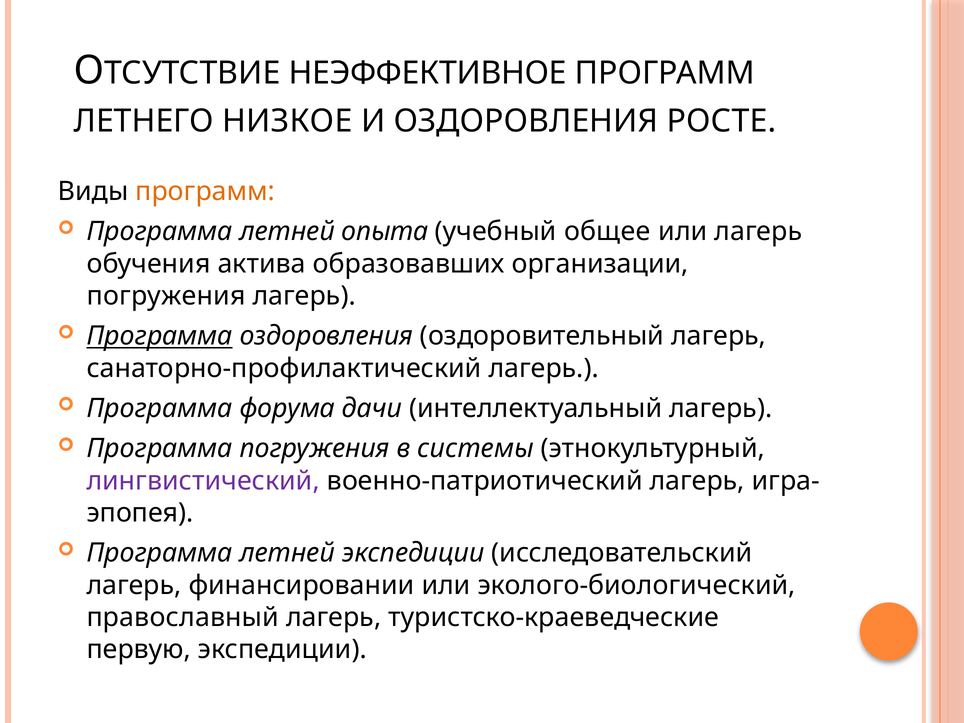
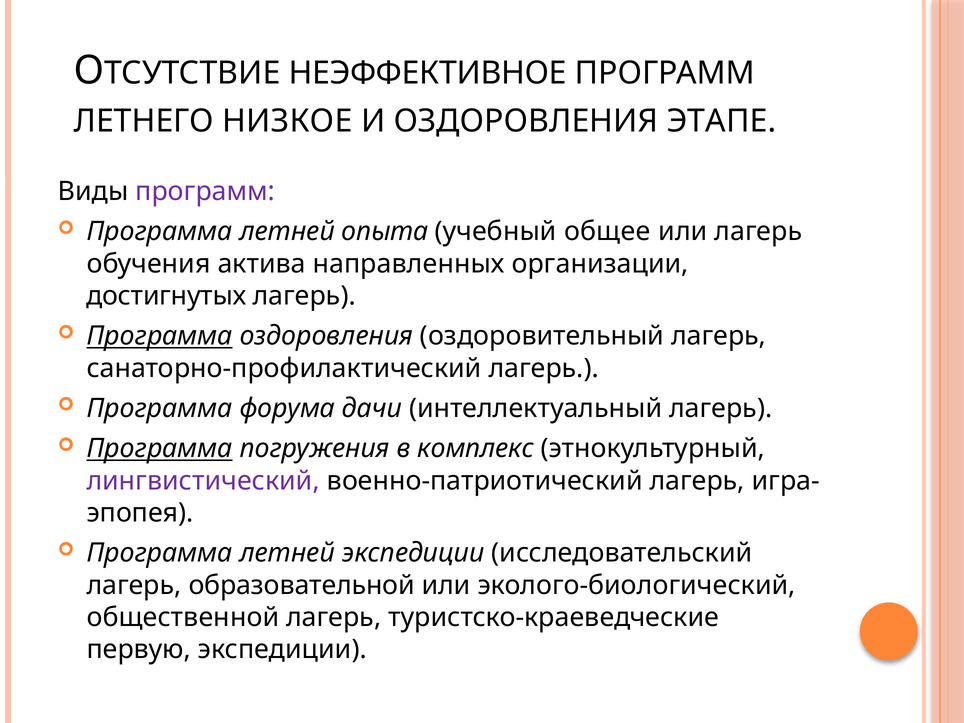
РОСТЕ: РОСТЕ -> ЭТАПЕ
программ at (205, 191) colour: orange -> purple
образовавших: образовавших -> направленных
погружения at (166, 296): погружения -> достигнутых
Программа at (160, 449) underline: none -> present
системы: системы -> комплекс
финансировании: финансировании -> образовательной
православный: православный -> общественной
